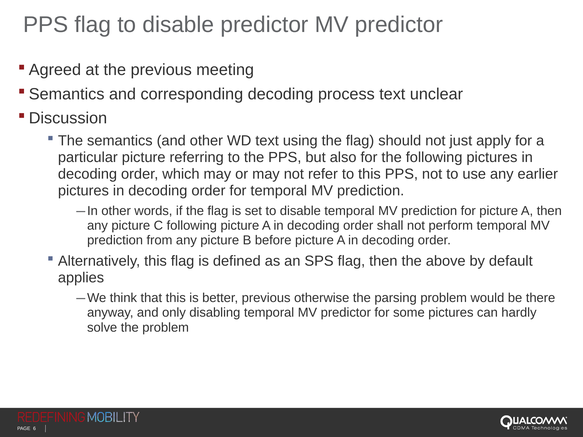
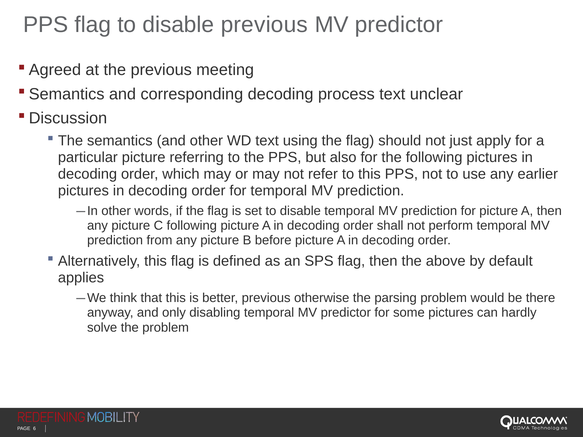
disable predictor: predictor -> previous
